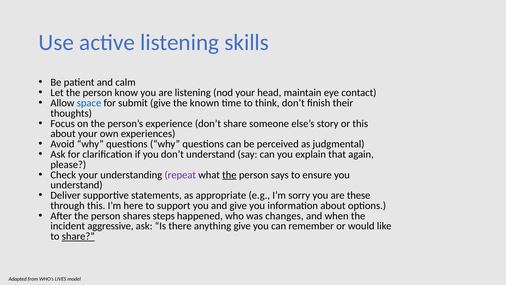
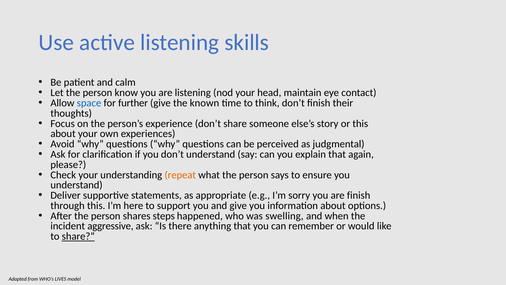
submit: submit -> further
repeat colour: purple -> orange
the at (229, 175) underline: present -> none
are these: these -> finish
changes: changes -> swelling
anything give: give -> that
